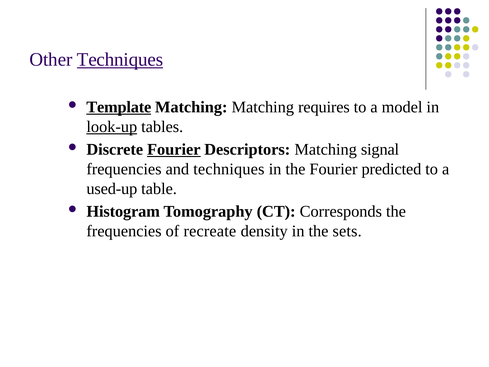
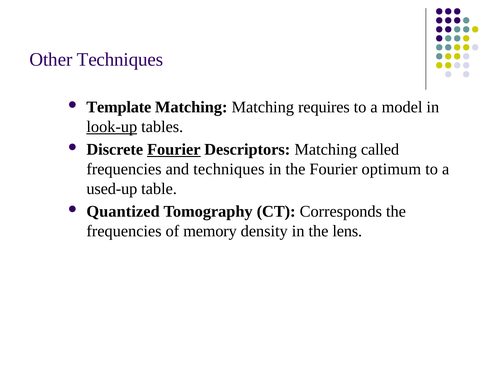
Techniques at (120, 60) underline: present -> none
Template underline: present -> none
signal: signal -> called
predicted: predicted -> optimum
Histogram: Histogram -> Quantized
recreate: recreate -> memory
sets: sets -> lens
